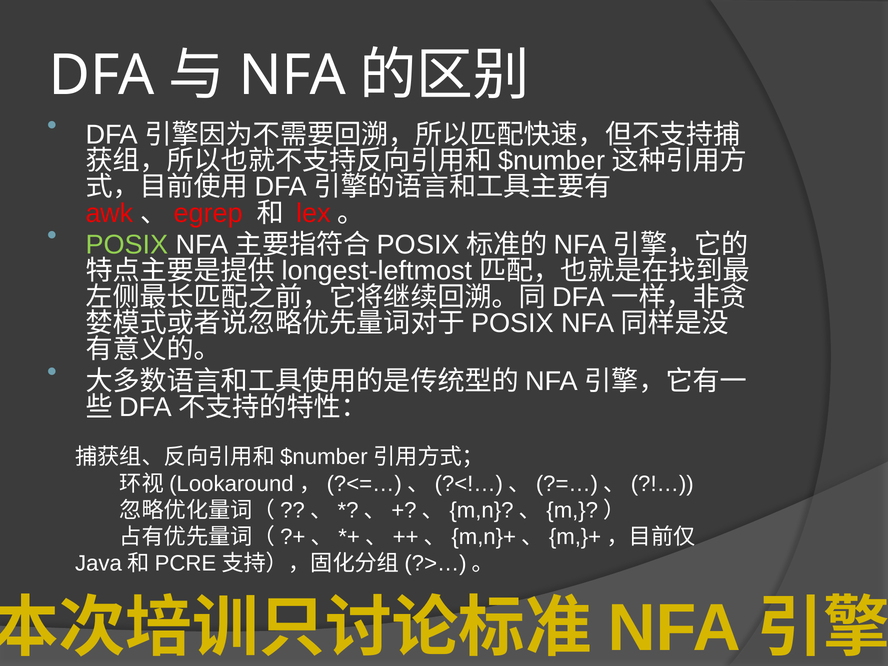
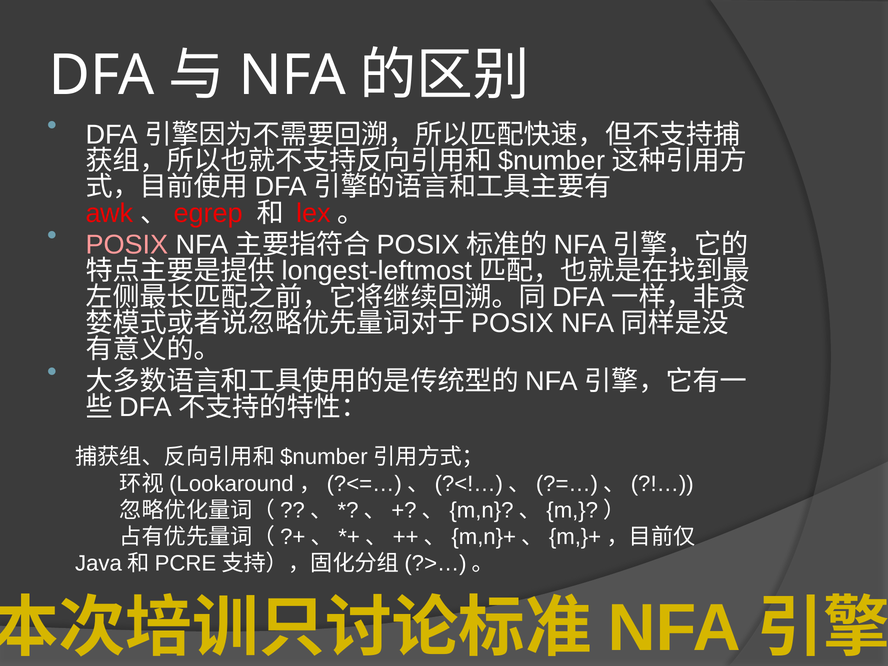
POSIX colour: light green -> pink
